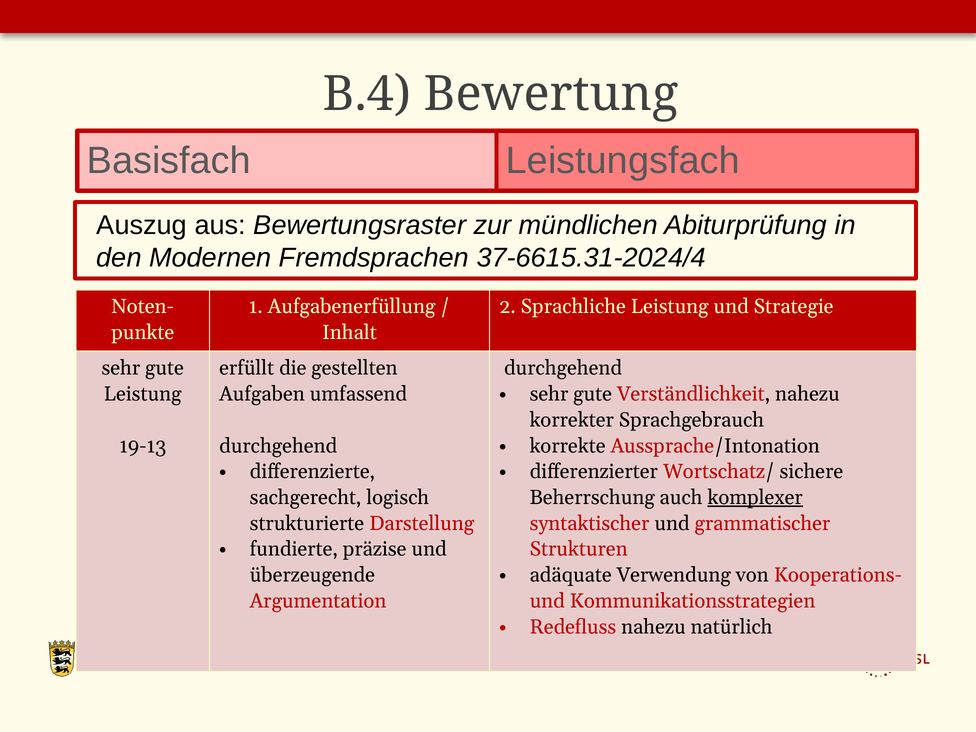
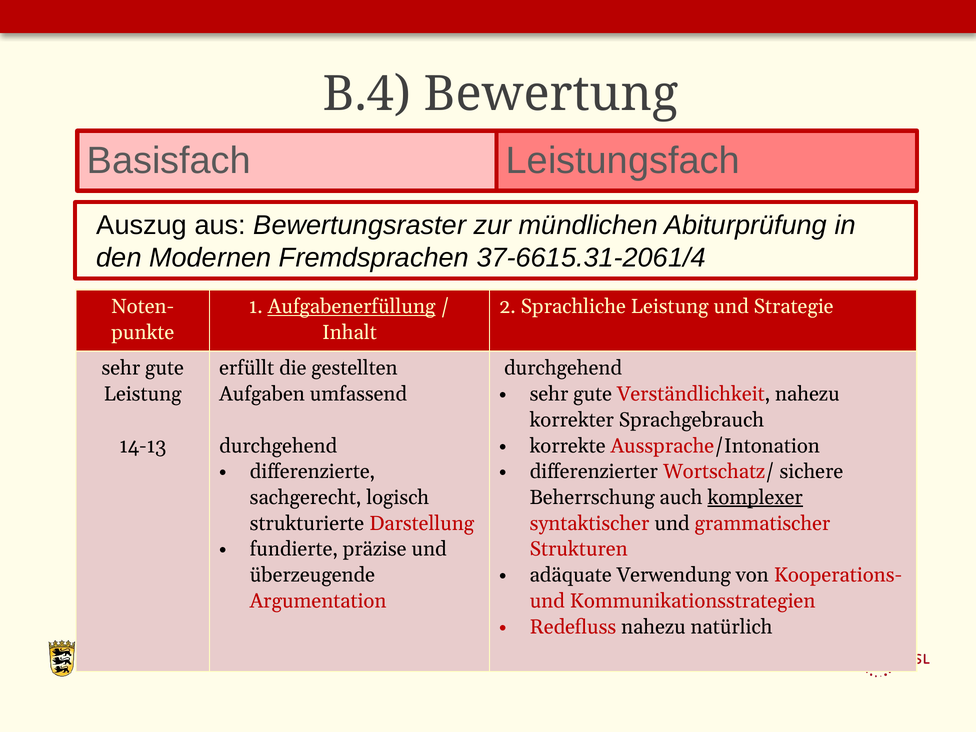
37-6615.31-2024/4: 37-6615.31-2024/4 -> 37-6615.31-2061/4
Aufgabenerfüllung underline: none -> present
19-13: 19-13 -> 14-13
